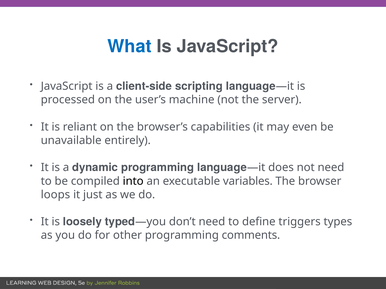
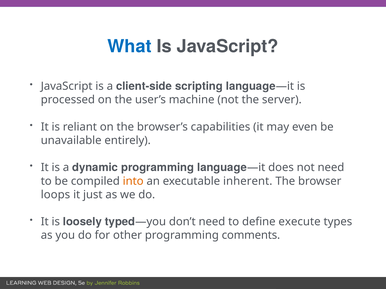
into colour: black -> orange
variables: variables -> inherent
triggers: triggers -> execute
